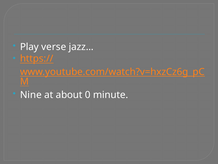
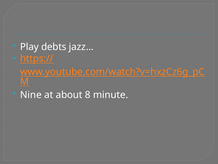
verse: verse -> debts
0: 0 -> 8
